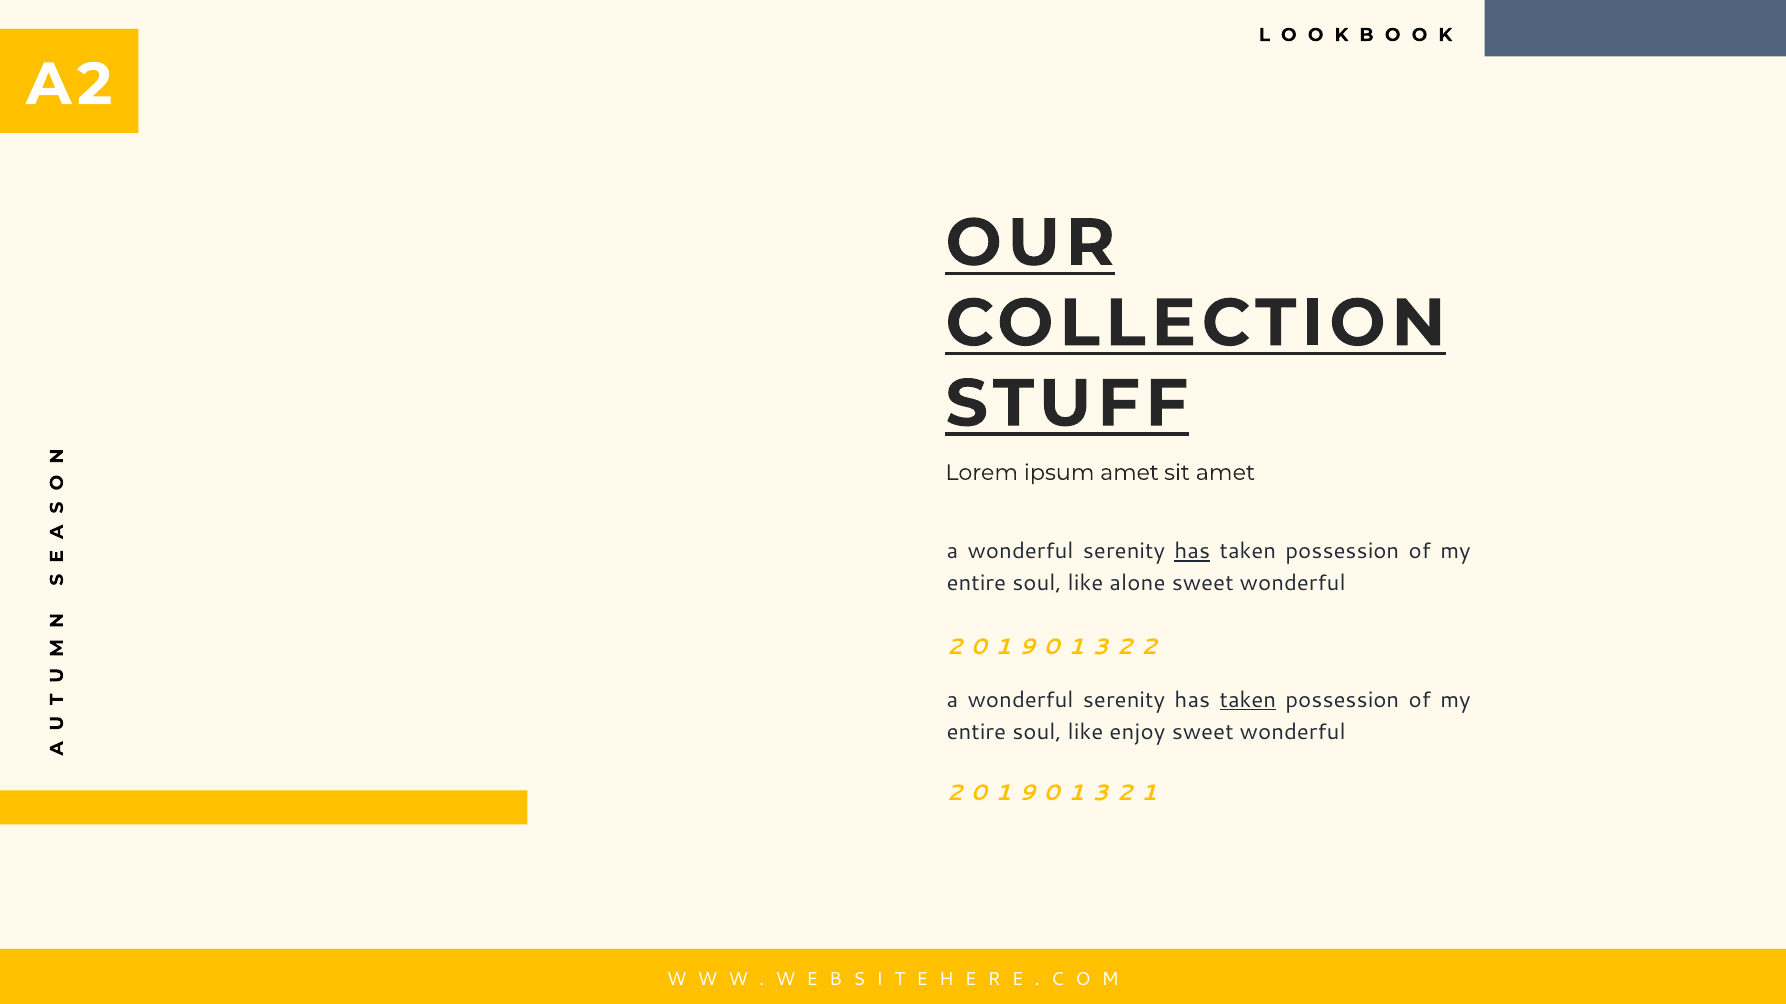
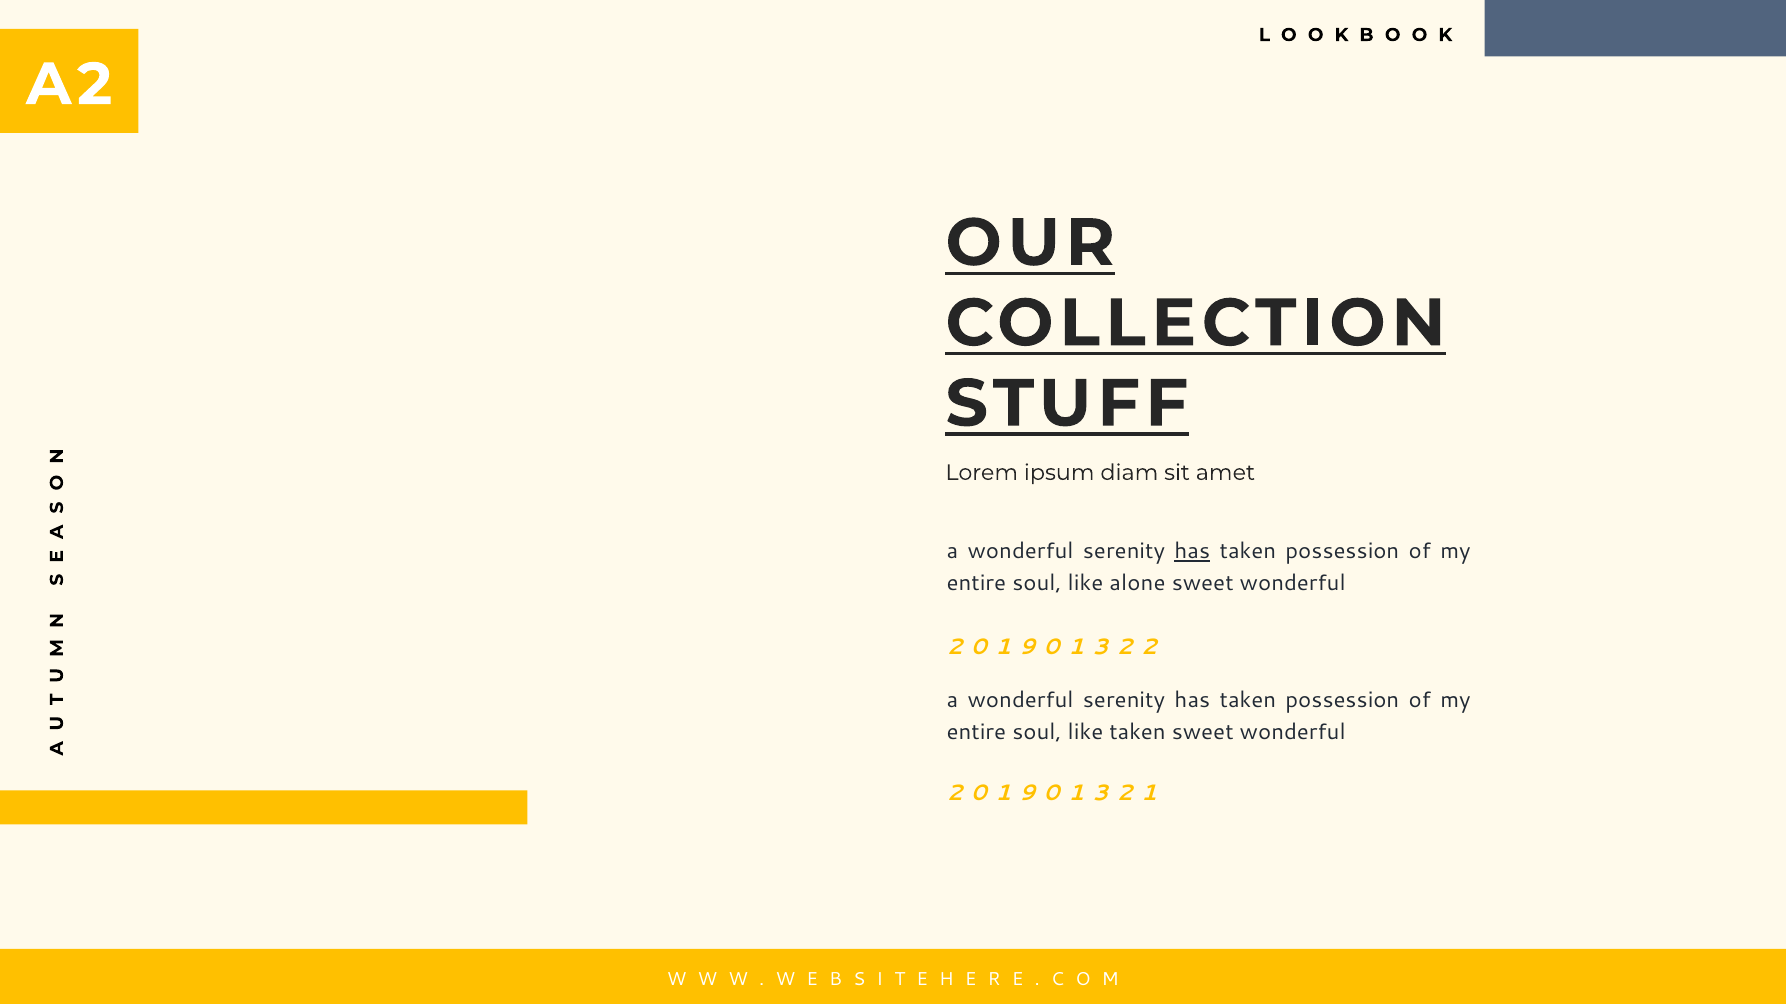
ipsum amet: amet -> diam
taken at (1248, 700) underline: present -> none
like enjoy: enjoy -> taken
